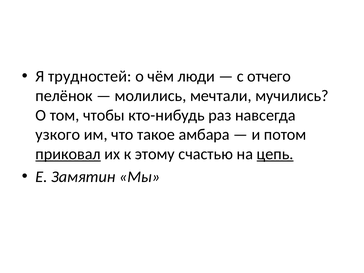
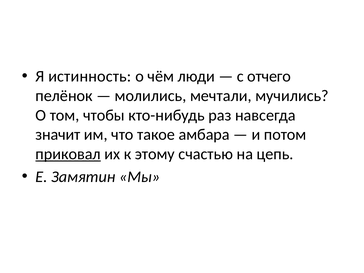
трудностей: трудностей -> истинность
узкого: узкого -> значит
цепь underline: present -> none
